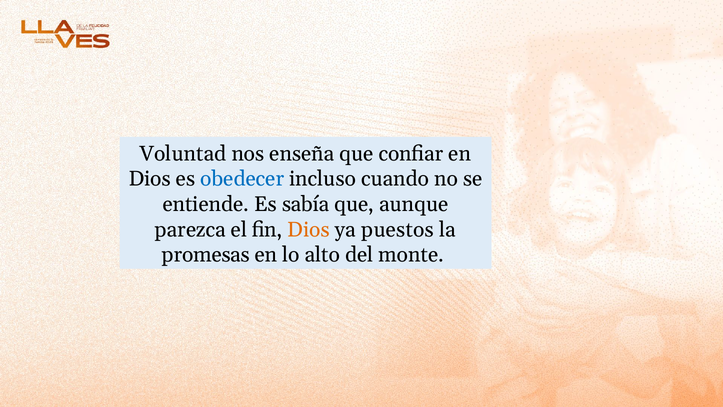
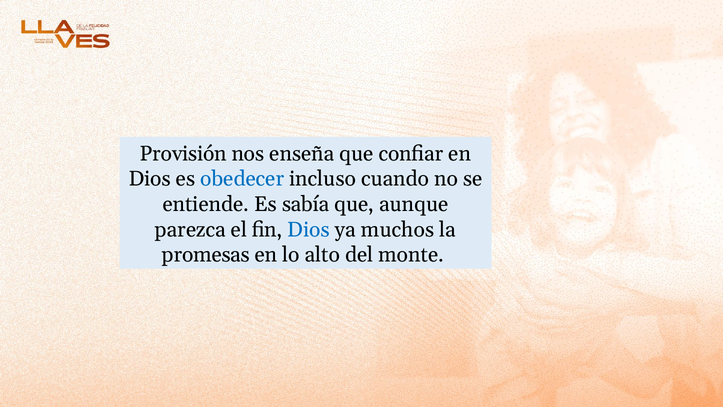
Voluntad: Voluntad -> Provisión
Dios at (309, 229) colour: orange -> blue
puestos: puestos -> muchos
